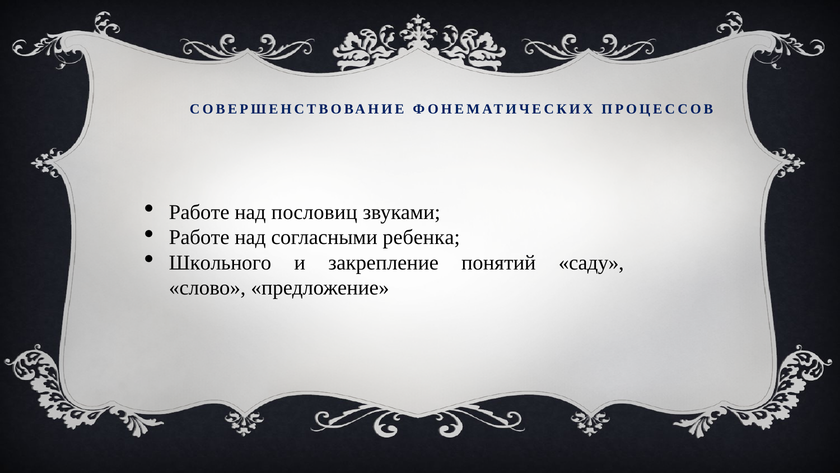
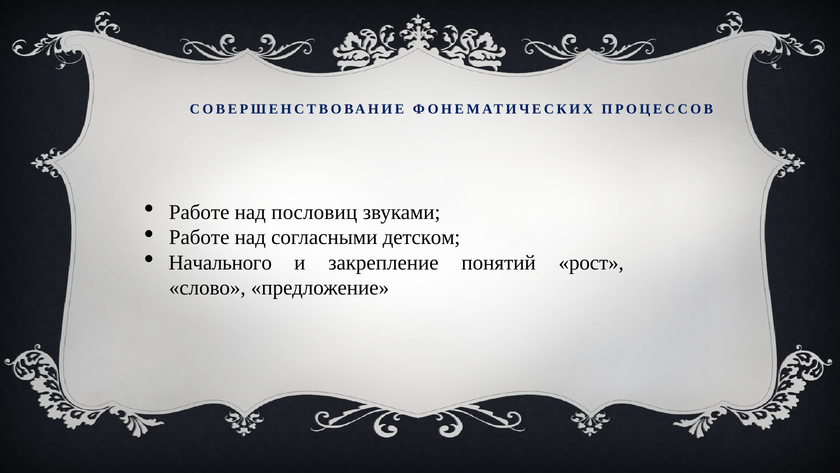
ребенка: ребенка -> детском
Школьного: Школьного -> Начального
саду: саду -> рост
